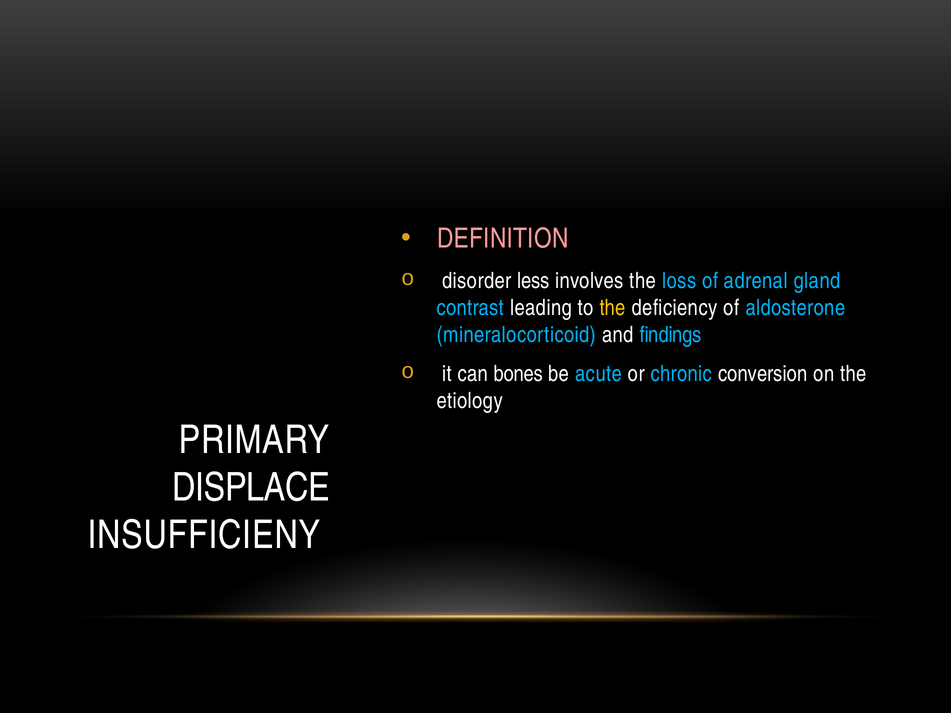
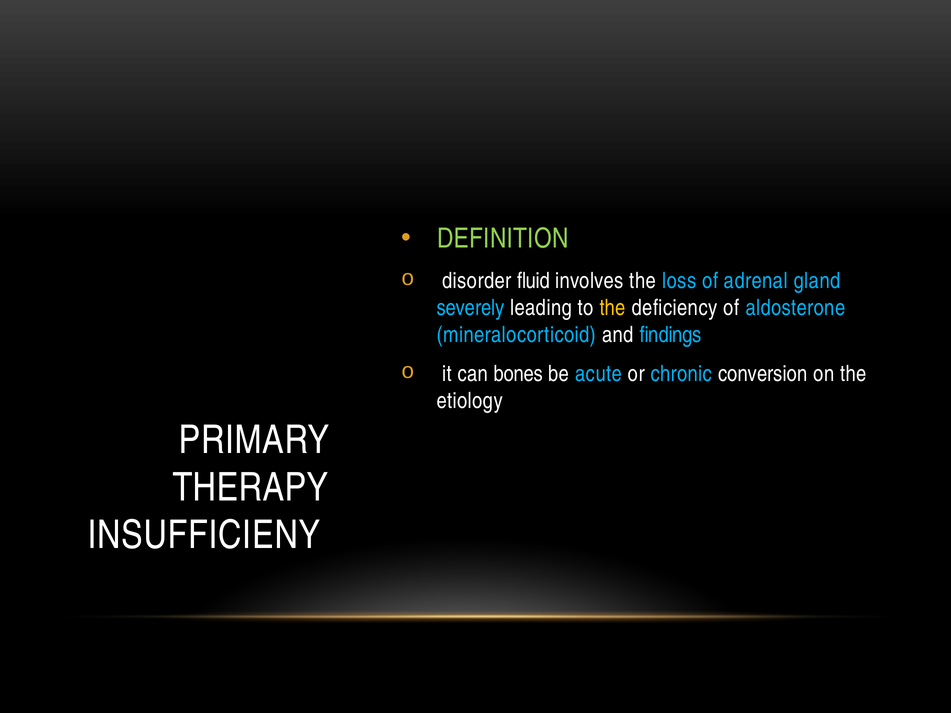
DEFINITION colour: pink -> light green
less: less -> fluid
contrast: contrast -> severely
DISPLACE: DISPLACE -> THERAPY
